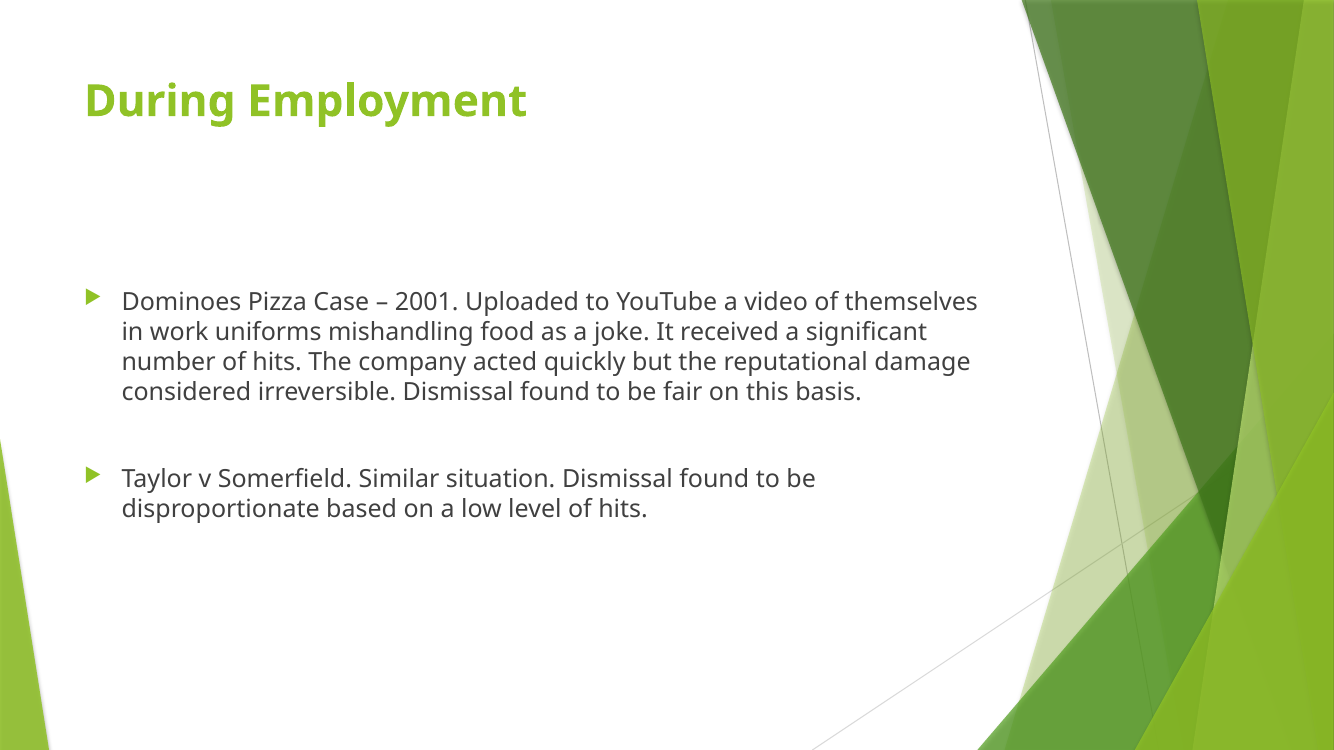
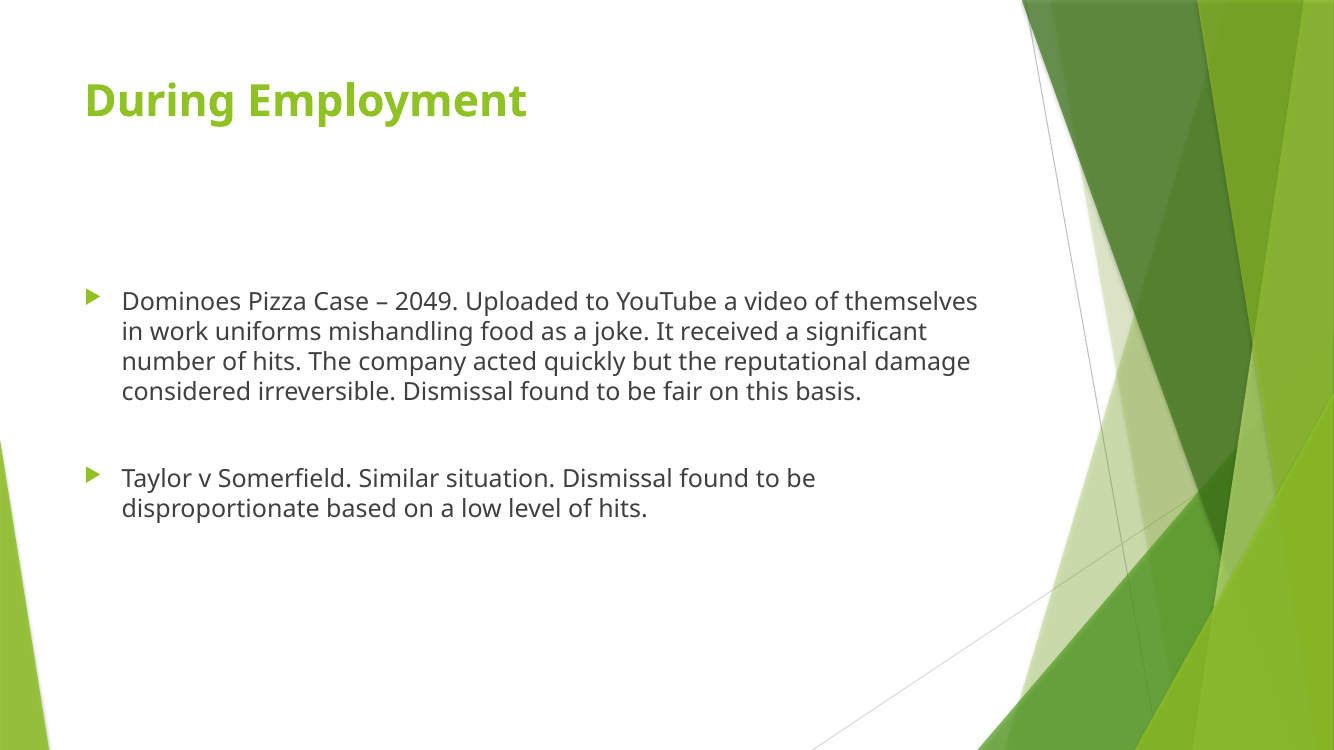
2001: 2001 -> 2049
